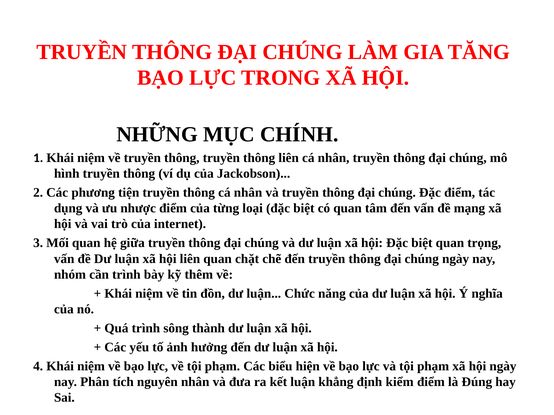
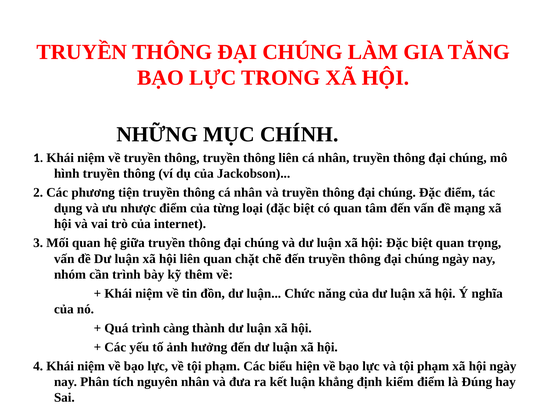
sông: sông -> càng
